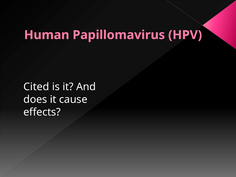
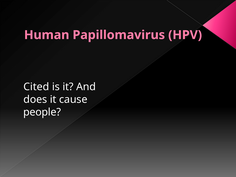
effects: effects -> people
